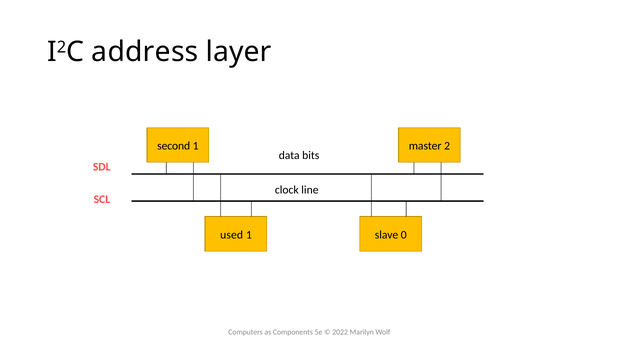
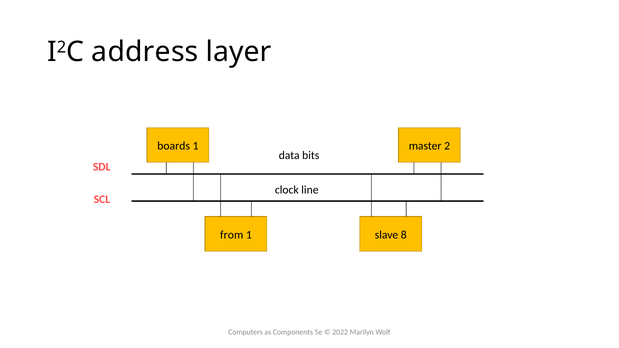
second: second -> boards
used: used -> from
0: 0 -> 8
